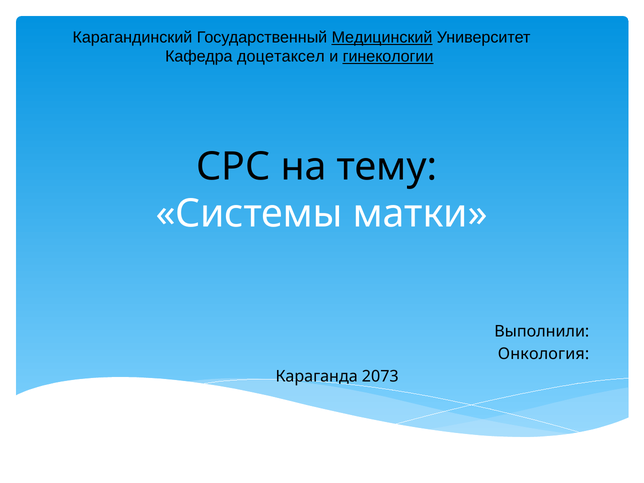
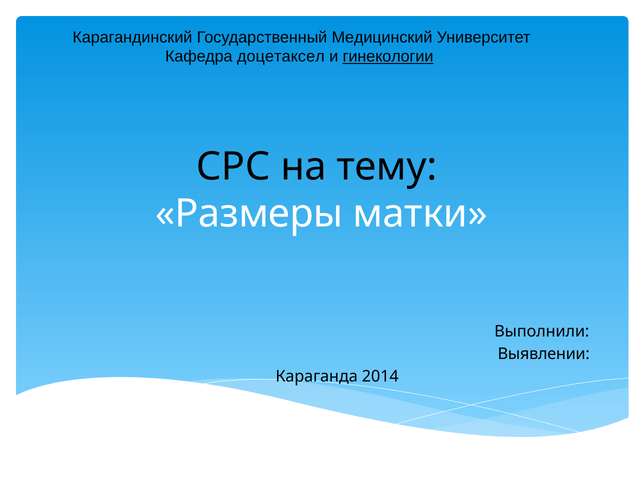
Медицинский underline: present -> none
Системы: Системы -> Размеры
Онкология: Онкология -> Выявлении
2073: 2073 -> 2014
